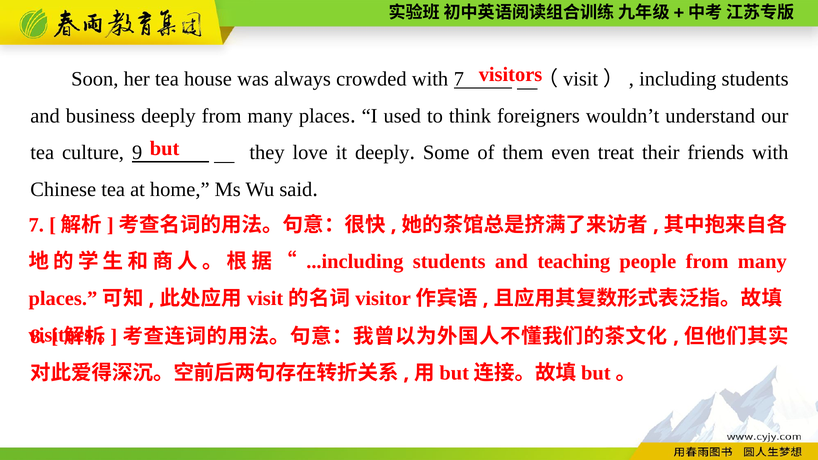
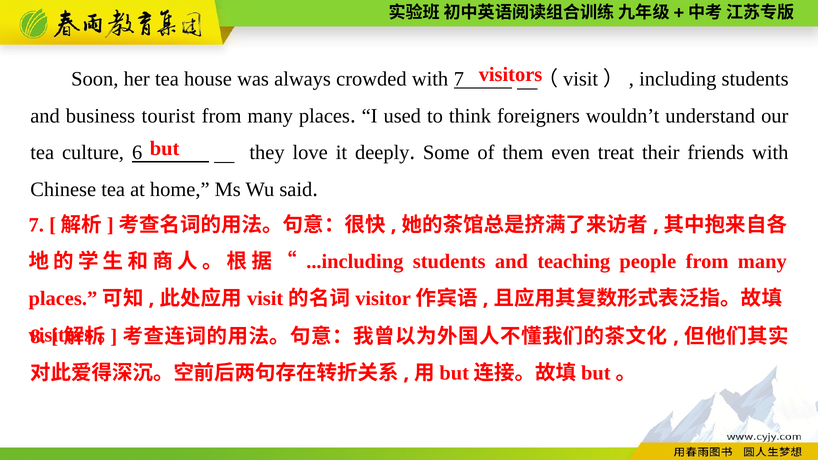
business deeply: deeply -> tourist
9: 9 -> 6
